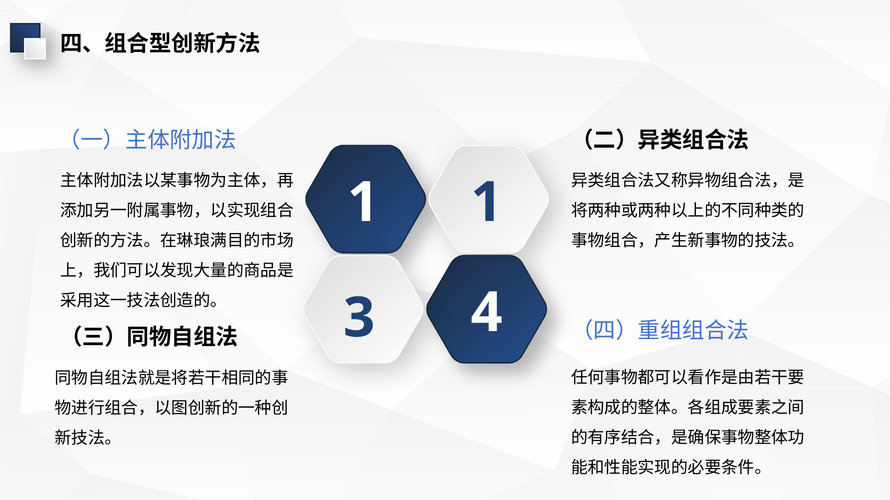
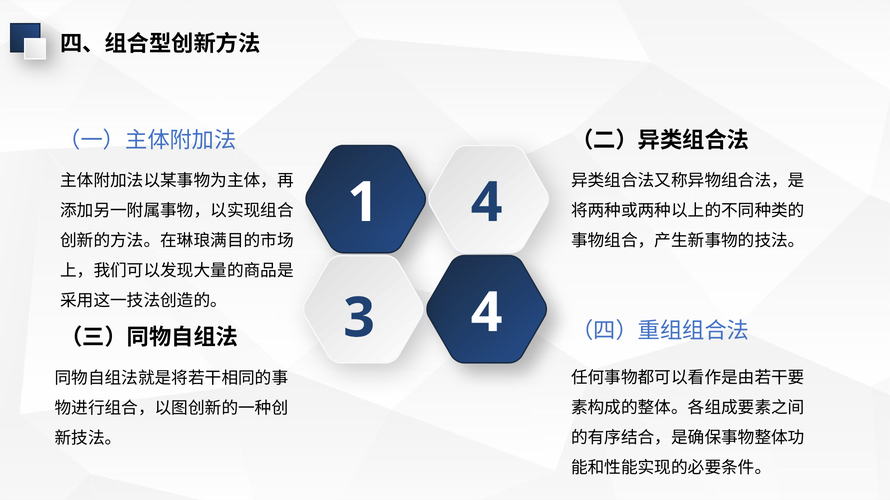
1 1: 1 -> 4
